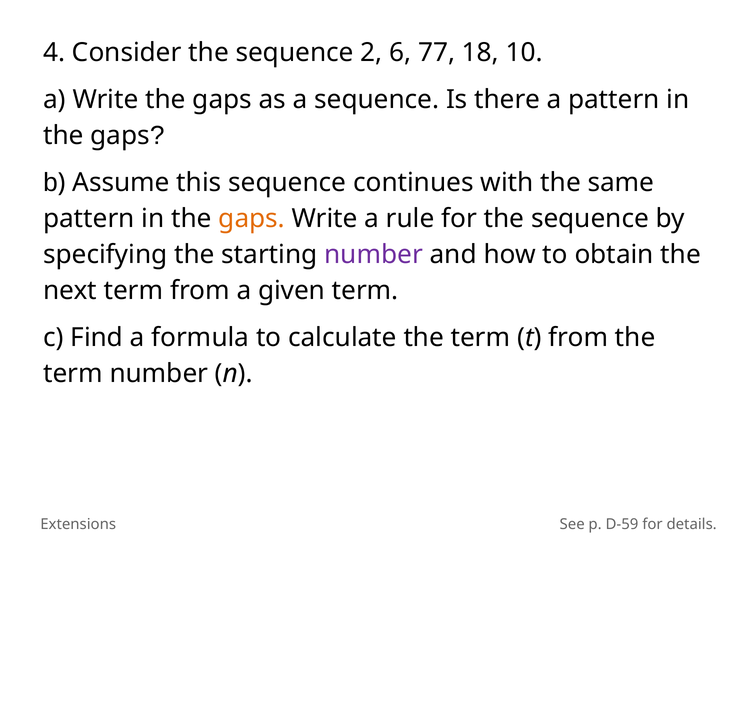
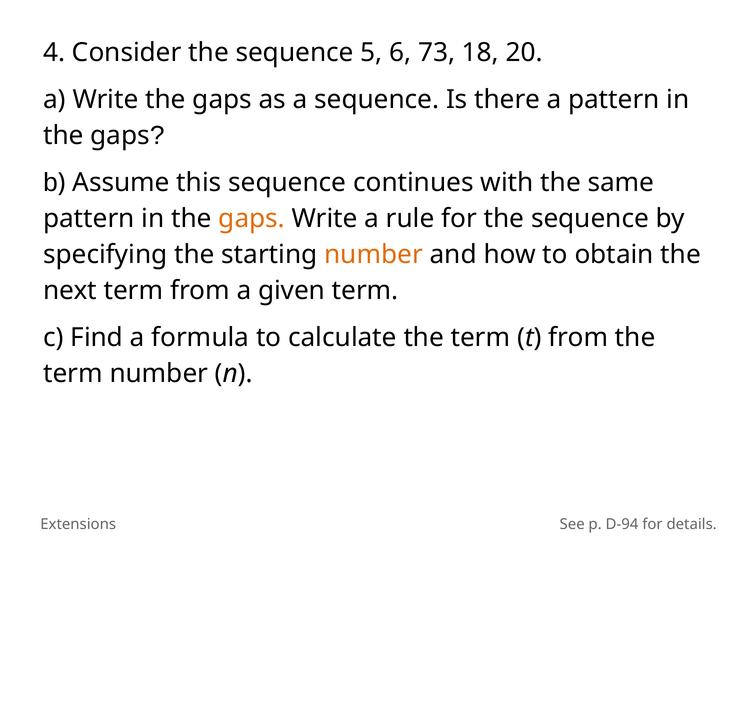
2: 2 -> 5
77: 77 -> 73
10: 10 -> 20
number at (374, 255) colour: purple -> orange
D-59: D-59 -> D-94
